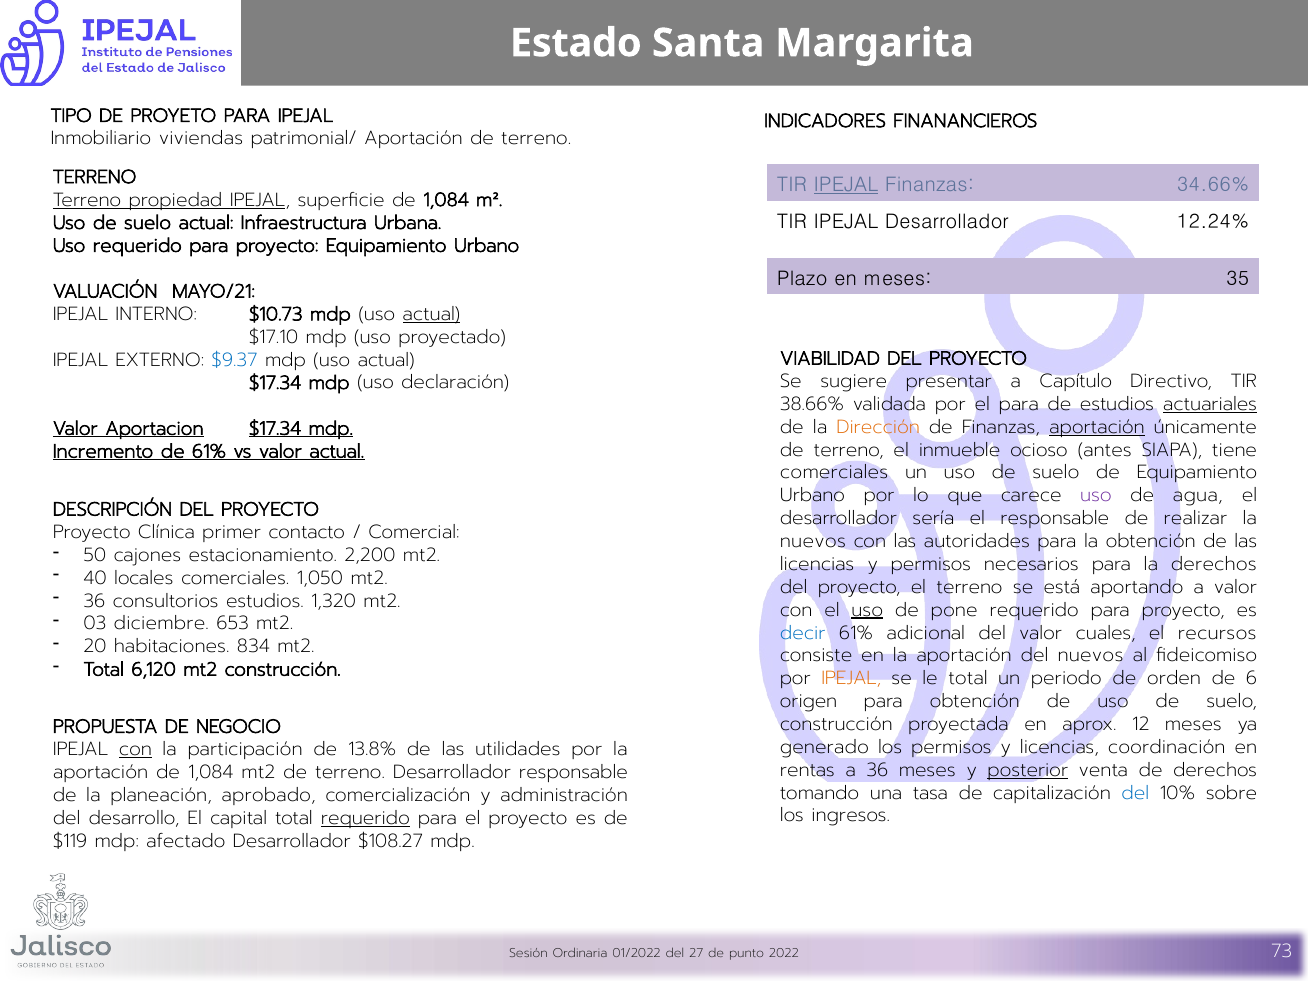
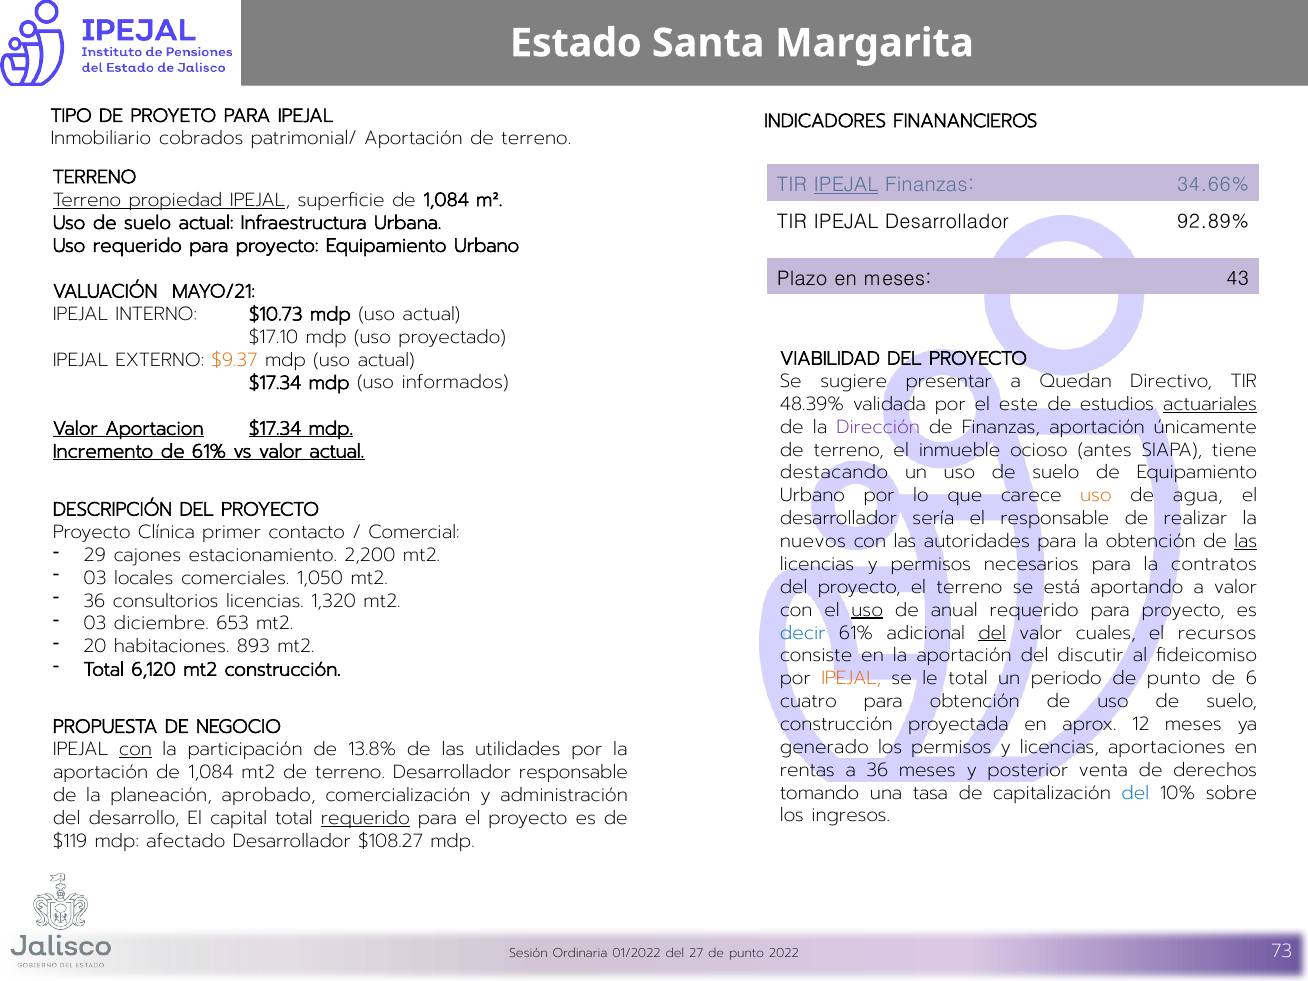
viviendas: viviendas -> cobrados
12.24%: 12.24% -> 92.89%
35: 35 -> 43
actual at (431, 314) underline: present -> none
$9.37 colour: blue -> orange
Capítulo: Capítulo -> Quedan
declaración: declaración -> informados
38.66%: 38.66% -> 48.39%
el para: para -> este
Dirección colour: orange -> purple
aportación at (1097, 427) underline: present -> none
comerciales at (834, 473): comerciales -> destacando
uso at (1096, 496) colour: purple -> orange
las at (1246, 541) underline: none -> present
50: 50 -> 29
la derechos: derechos -> contratos
40 at (95, 578): 40 -> 03
consultorios estudios: estudios -> licencias
pone: pone -> anual
del at (992, 633) underline: none -> present
834: 834 -> 893
del nuevos: nuevos -> discutir
periodo de orden: orden -> punto
origen: origen -> cuatro
coordinación: coordinación -> aportaciones
posterior underline: present -> none
